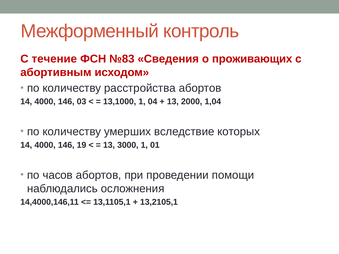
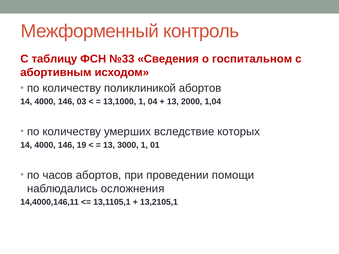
течение: течение -> таблицу
№83: №83 -> №33
проживающих: проживающих -> госпитальном
расстройства: расстройства -> поликлиникой
